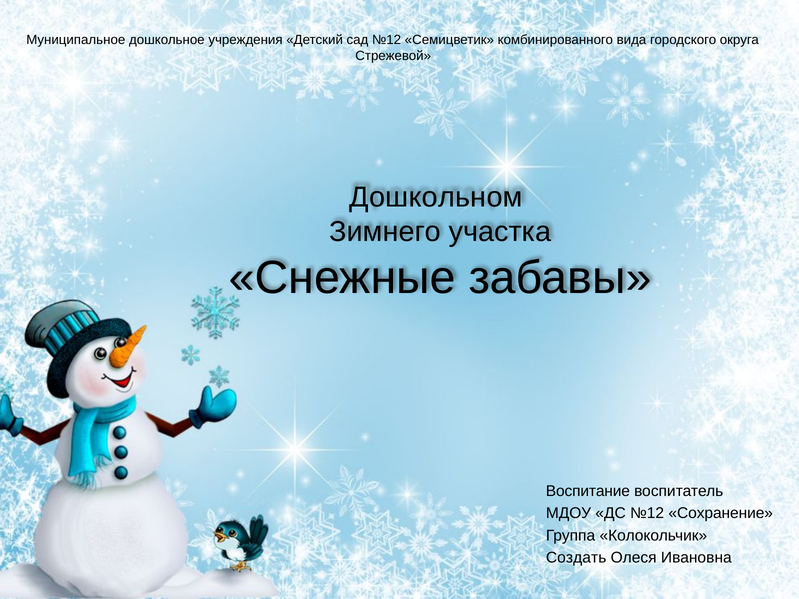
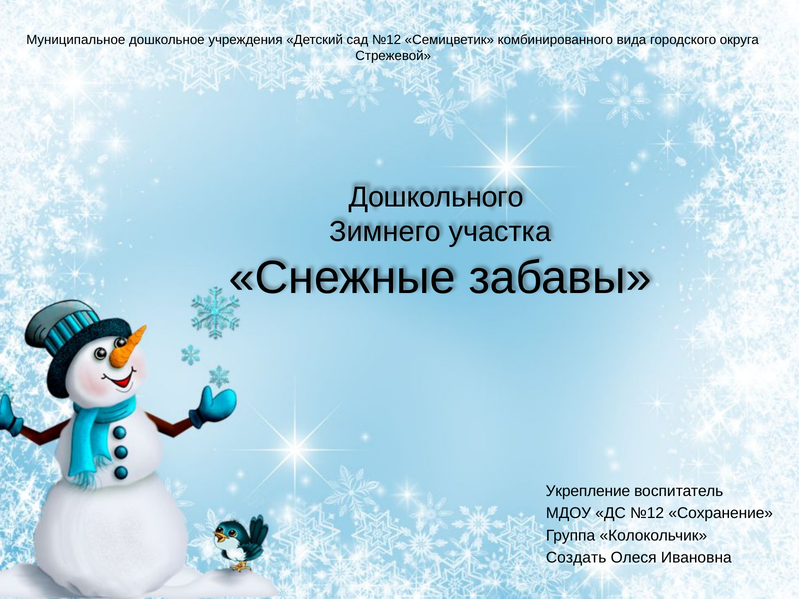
Дошкольном: Дошкольном -> Дошкольного
Воспитание: Воспитание -> Укрепление
